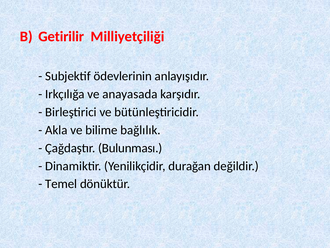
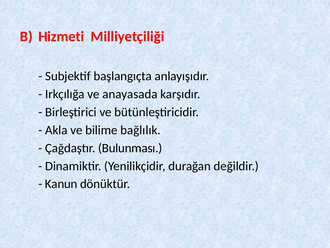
Getirilir: Getirilir -> Hizmeti
ödevlerinin: ödevlerinin -> başlangıçta
Temel: Temel -> Kanun
